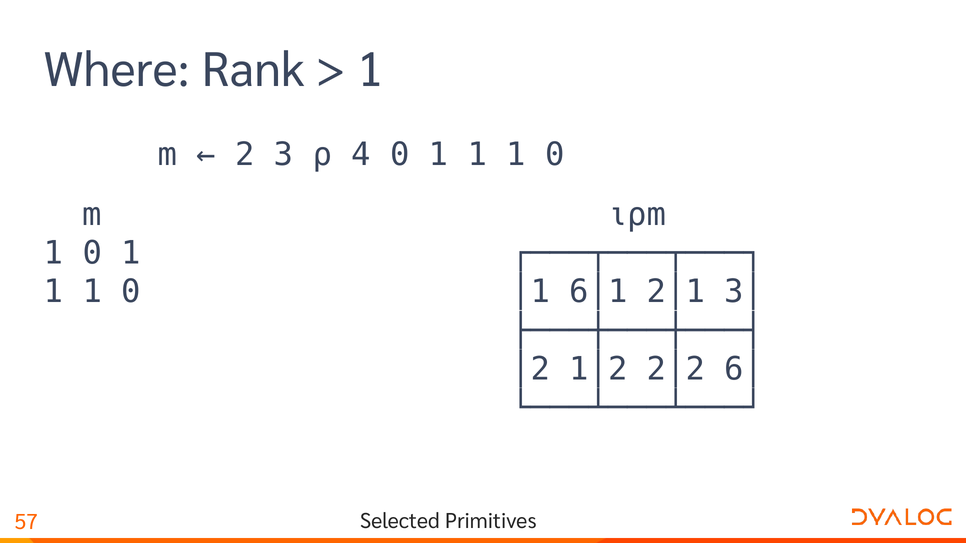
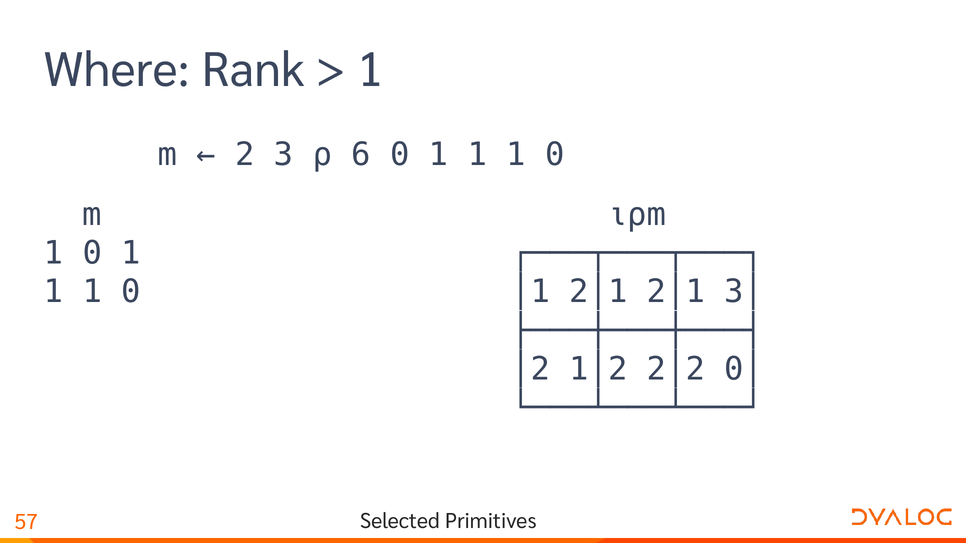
4: 4 -> 6
│1 6│1: 6│1 -> 2│1
6│: 6│ -> 0│
